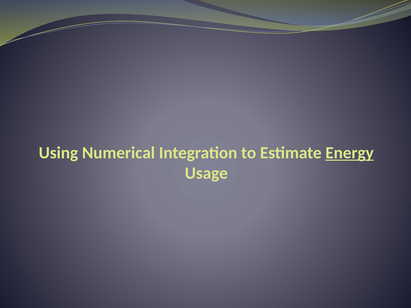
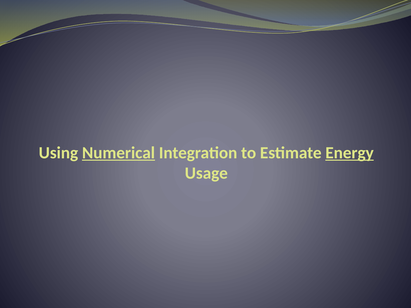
Numerical underline: none -> present
